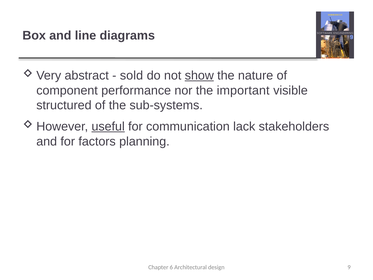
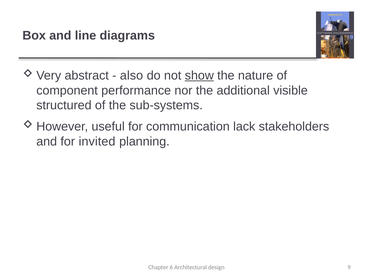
sold: sold -> also
important: important -> additional
useful underline: present -> none
factors: factors -> invited
